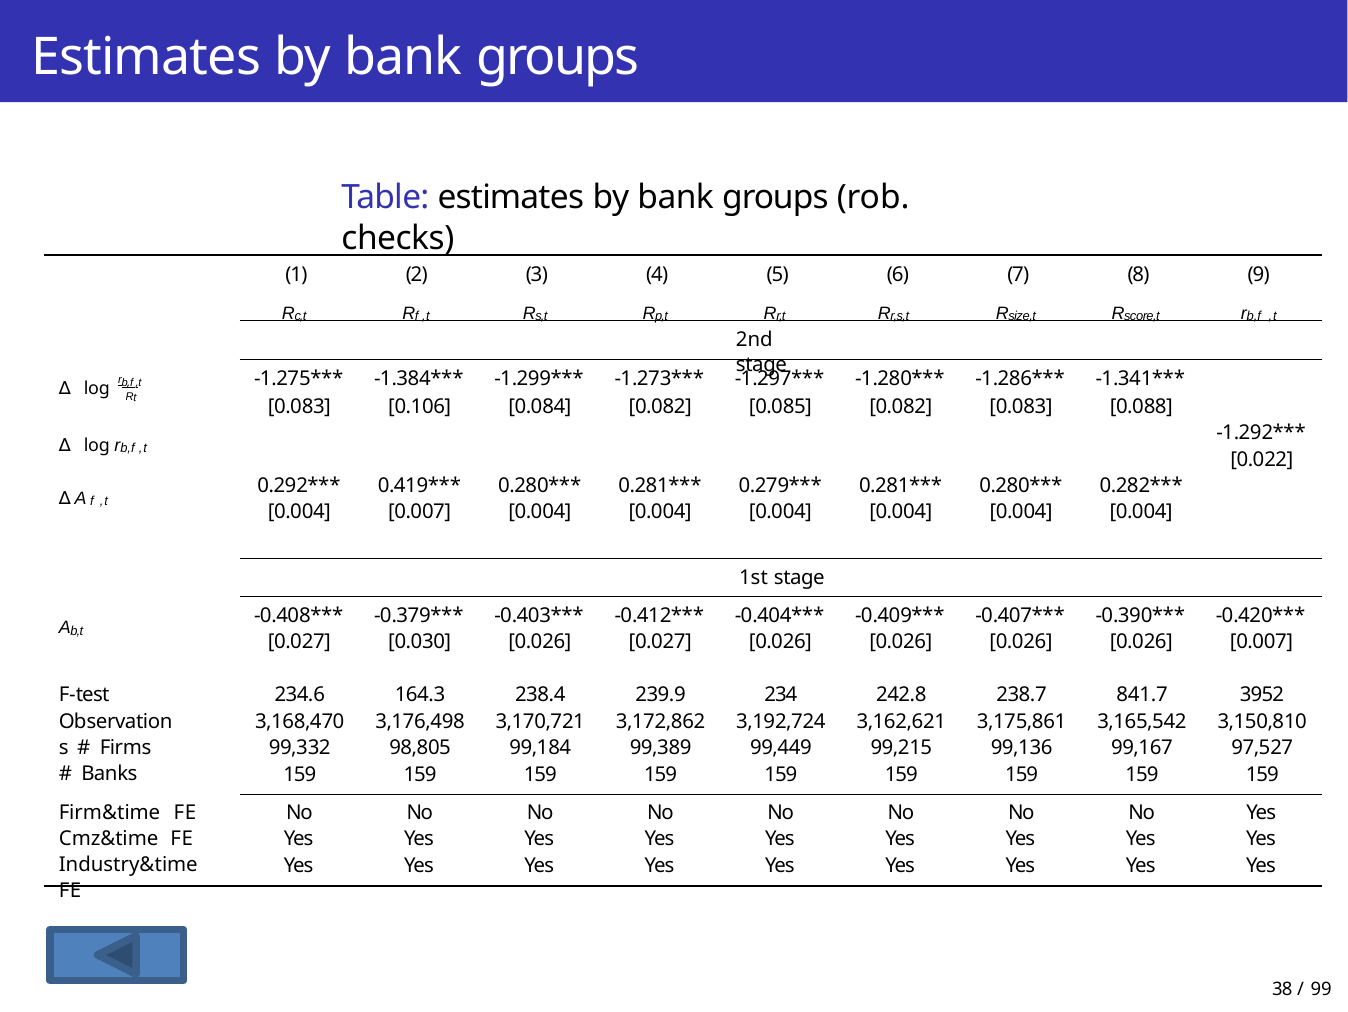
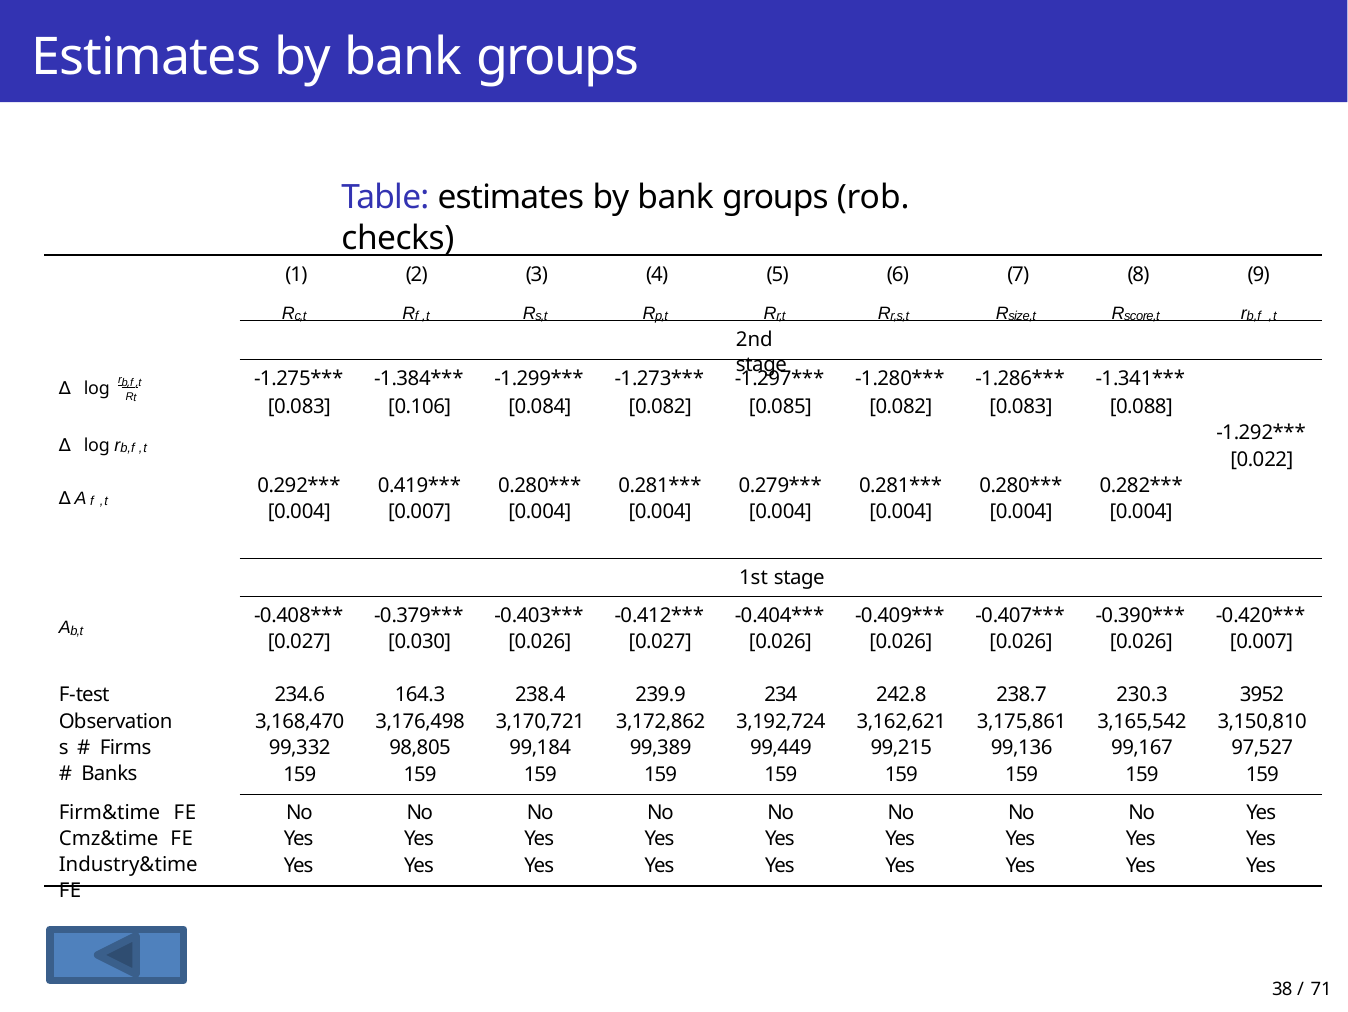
841.7: 841.7 -> 230.3
99: 99 -> 71
